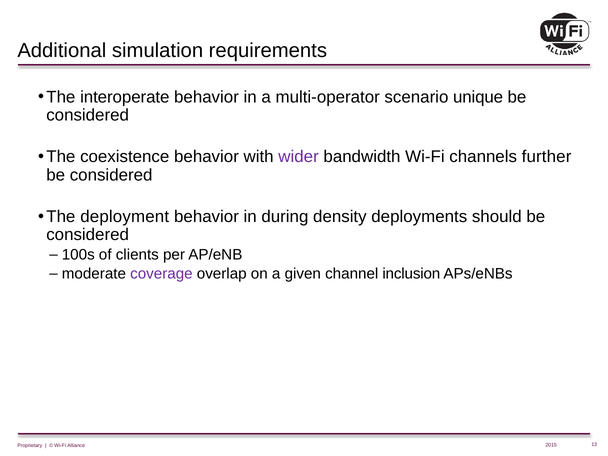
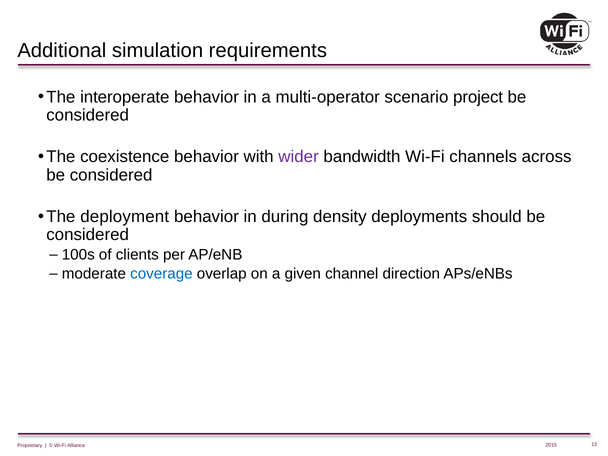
unique: unique -> project
further: further -> across
coverage colour: purple -> blue
inclusion: inclusion -> direction
